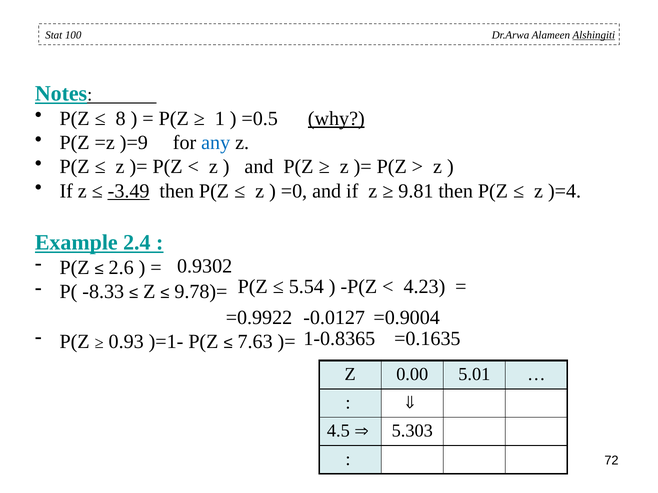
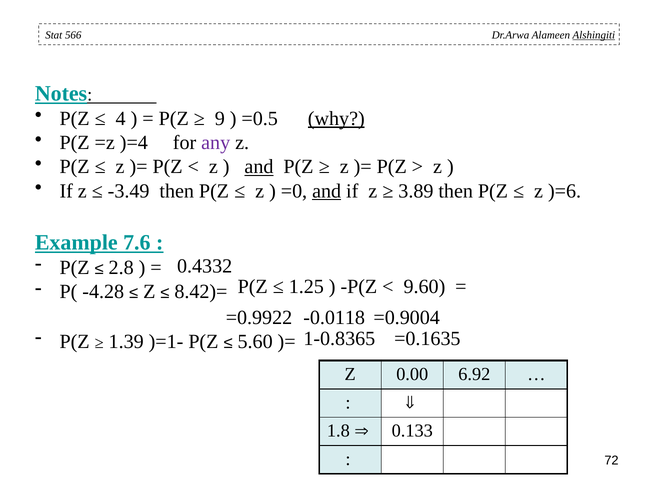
100: 100 -> 566
8: 8 -> 4
1: 1 -> 9
)=9: )=9 -> )=4
any colour: blue -> purple
and at (259, 167) underline: none -> present
-3.49 underline: present -> none
and at (327, 191) underline: none -> present
9.81: 9.81 -> 3.89
)=4: )=4 -> )=6
2.4: 2.4 -> 7.6
0.9302: 0.9302 -> 0.4332
2.6: 2.6 -> 2.8
5.54: 5.54 -> 1.25
4.23: 4.23 -> 9.60
-8.33: -8.33 -> -4.28
9.78)=: 9.78)= -> 8.42)=
-0.0127: -0.0127 -> -0.0118
0.93: 0.93 -> 1.39
7.63: 7.63 -> 5.60
5.01: 5.01 -> 6.92
4.5: 4.5 -> 1.8
5.303: 5.303 -> 0.133
